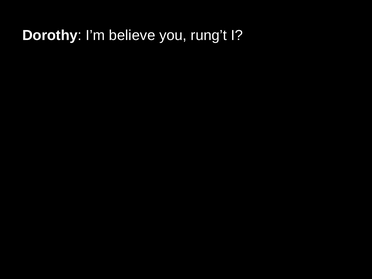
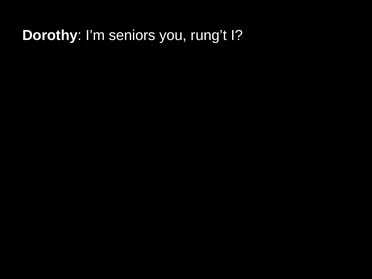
believe: believe -> seniors
